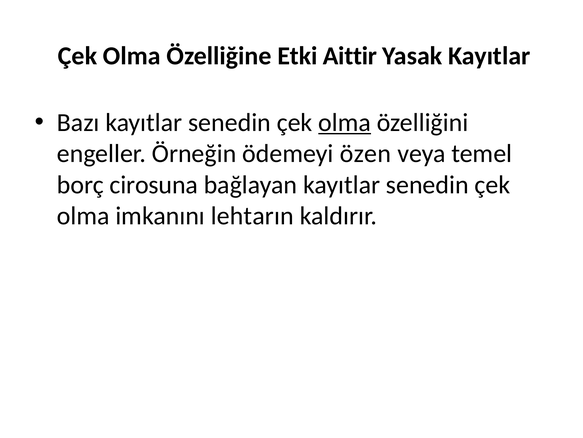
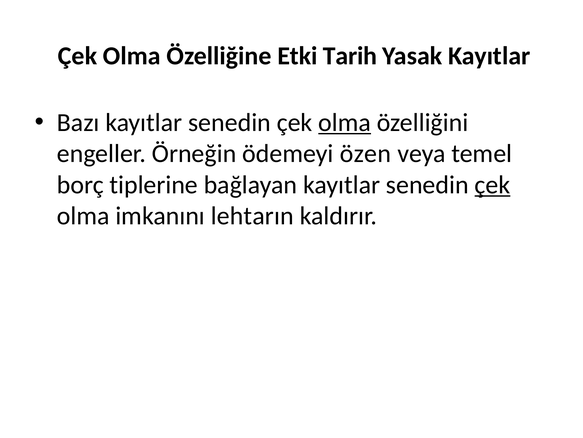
Aittir: Aittir -> Tarih
cirosuna: cirosuna -> tiplerine
çek at (492, 185) underline: none -> present
